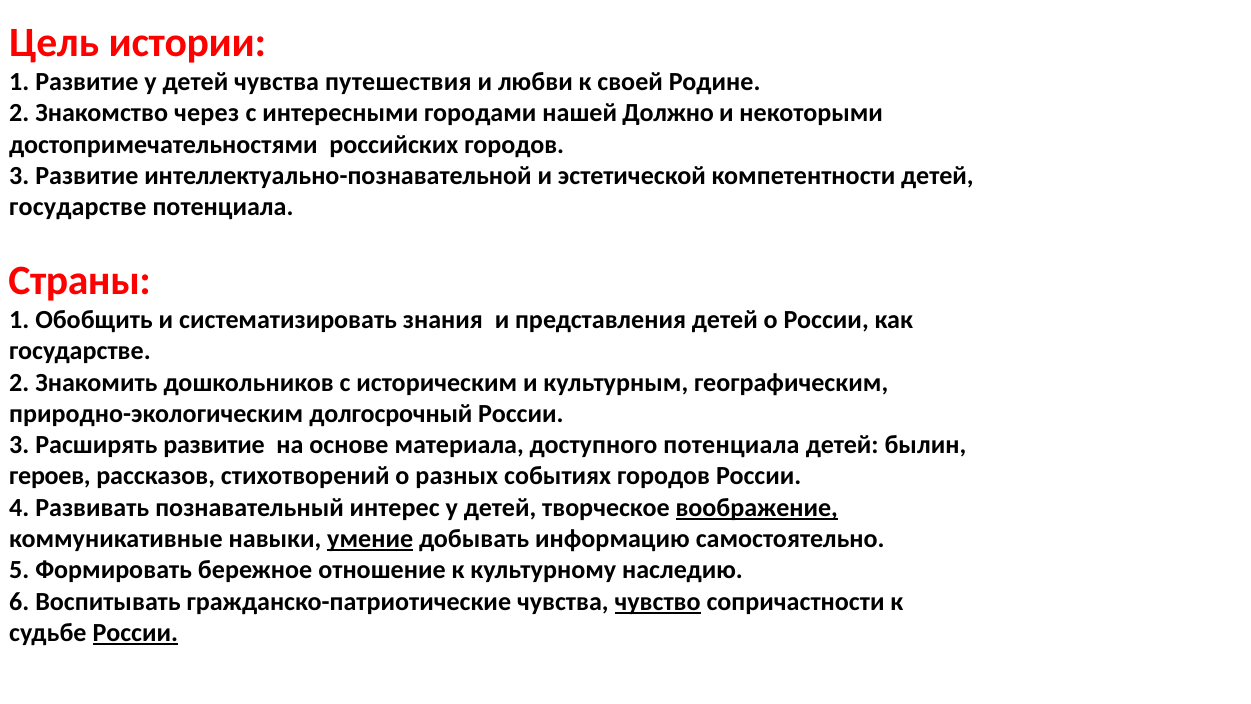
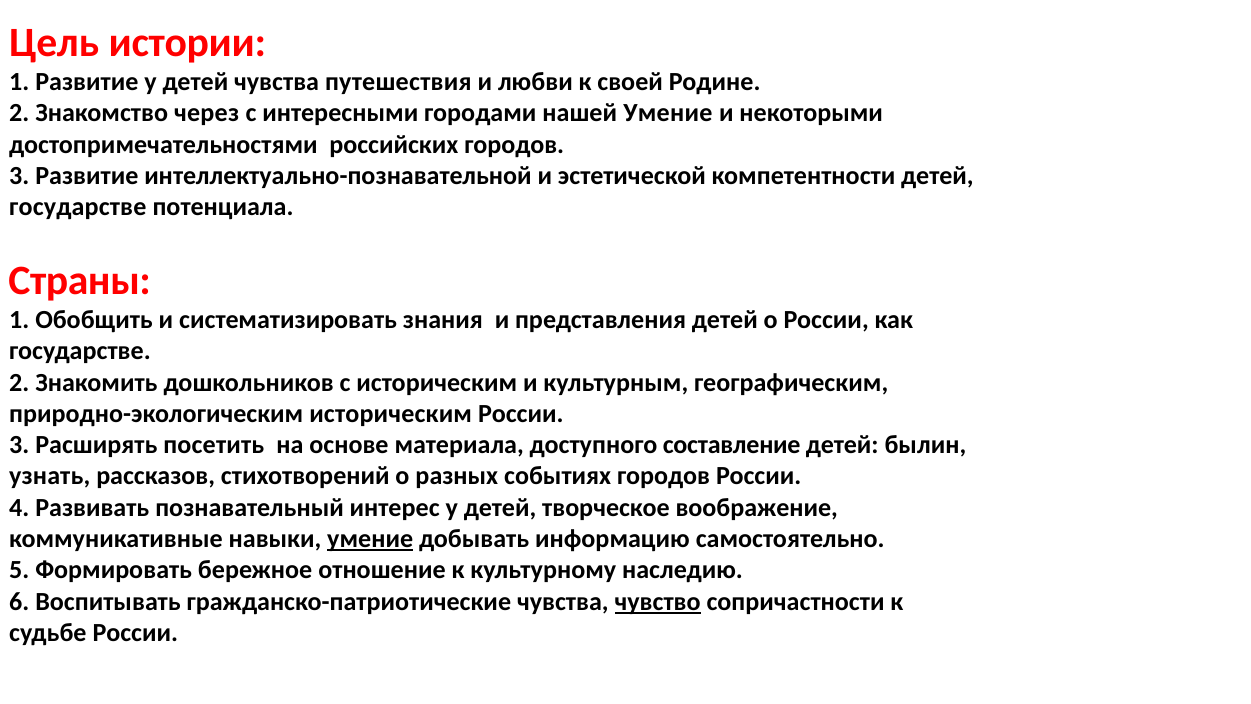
нашей Должно: Должно -> Умение
природно-экологическим долгосрочный: долгосрочный -> историческим
Расширять развитие: развитие -> посетить
доступного потенциала: потенциала -> составление
героев: героев -> узнать
воображение underline: present -> none
России at (135, 633) underline: present -> none
